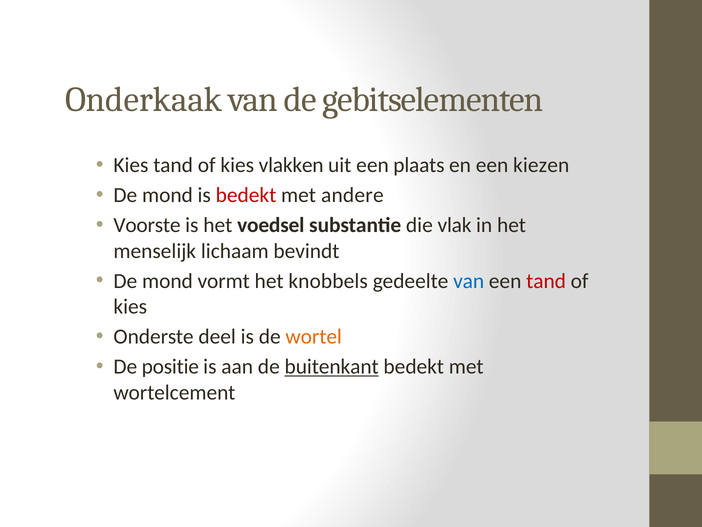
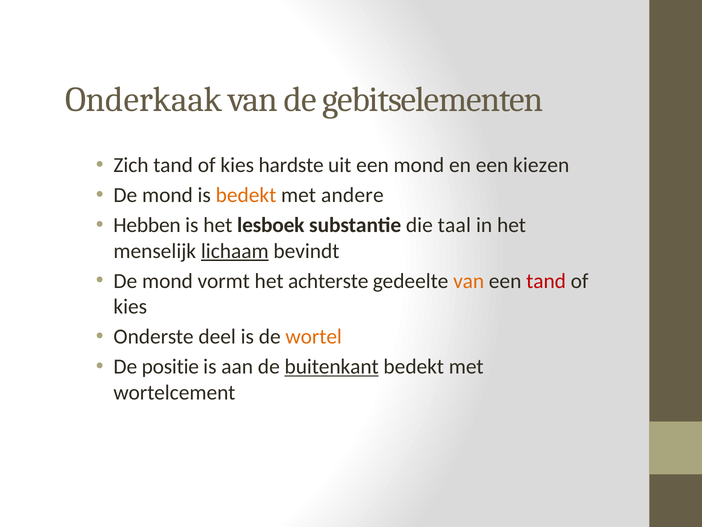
Kies at (131, 165): Kies -> Zich
vlakken: vlakken -> hardste
een plaats: plaats -> mond
bedekt at (246, 195) colour: red -> orange
Voorste: Voorste -> Hebben
voedsel: voedsel -> lesboek
vlak: vlak -> taal
lichaam underline: none -> present
knobbels: knobbels -> achterste
van at (469, 281) colour: blue -> orange
